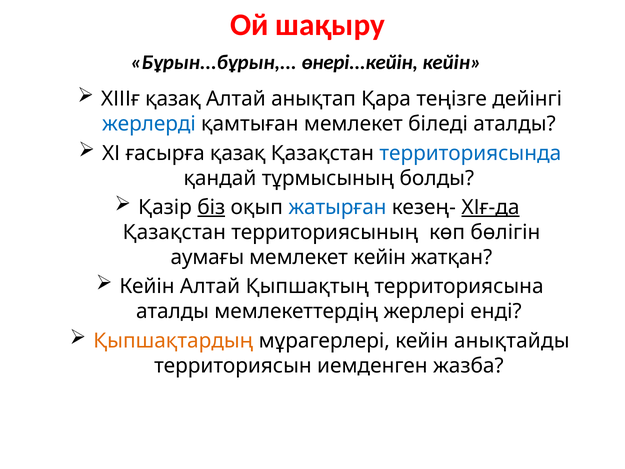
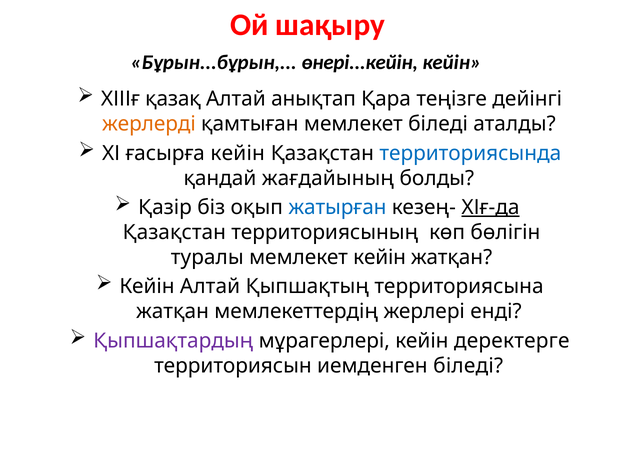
жерлерді colour: blue -> orange
ғасырға қазақ: қазақ -> кейін
тұрмысының: тұрмысының -> жағдайының
біз underline: present -> none
аумағы: аумағы -> туралы
аталды at (173, 311): аталды -> жатқан
Қыпшақтардың colour: orange -> purple
анықтайды: анықтайды -> деректерге
иемденген жазба: жазба -> біледі
